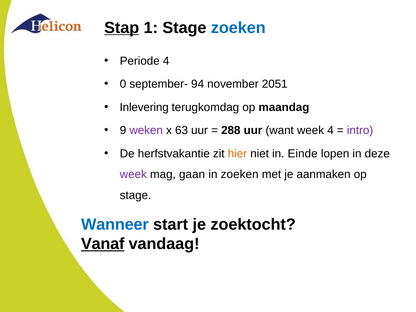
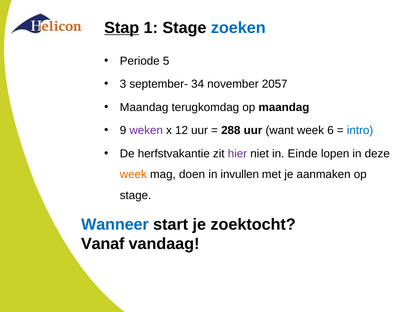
Periode 4: 4 -> 5
0: 0 -> 3
94: 94 -> 34
2051: 2051 -> 2057
Inlevering at (144, 107): Inlevering -> Maandag
63: 63 -> 12
week 4: 4 -> 6
intro colour: purple -> blue
hier colour: orange -> purple
week at (133, 174) colour: purple -> orange
gaan: gaan -> doen
in zoeken: zoeken -> invullen
Vanaf underline: present -> none
